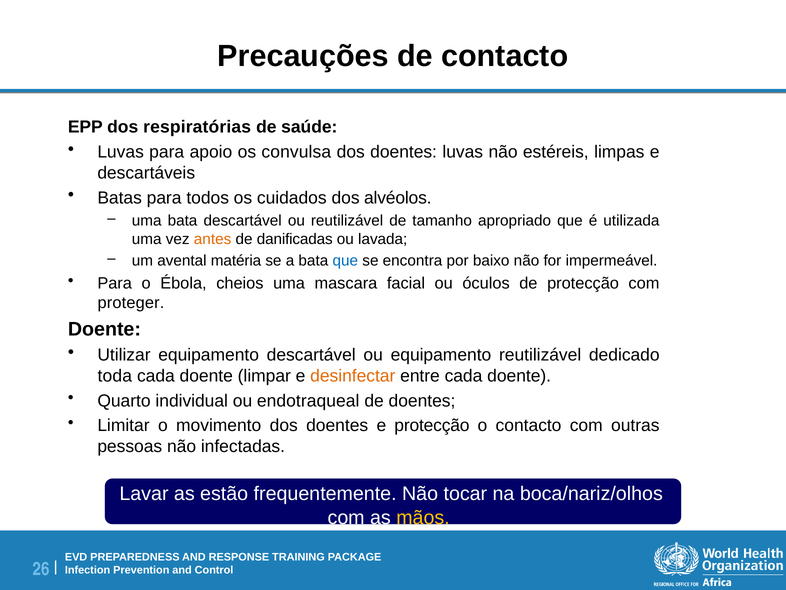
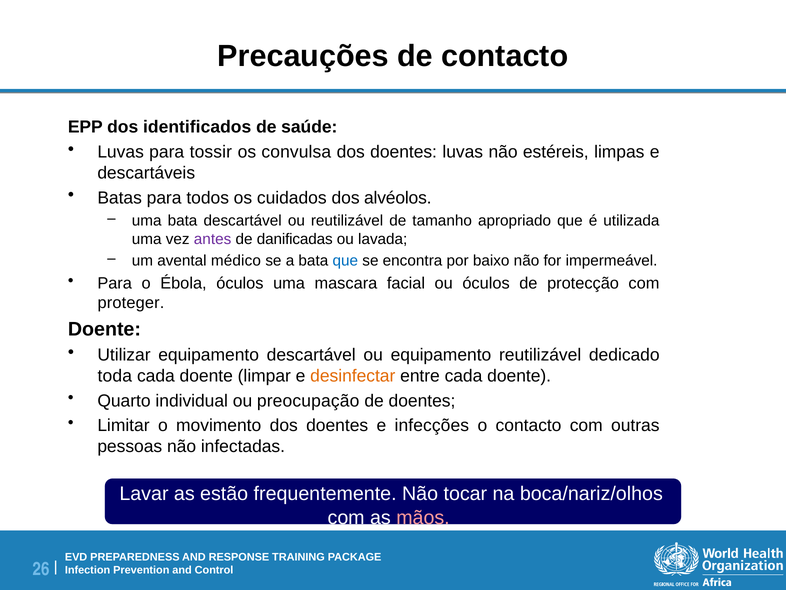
respiratórias: respiratórias -> identificados
apoio: apoio -> tossir
antes colour: orange -> purple
matéria: matéria -> médico
Ébola cheios: cheios -> óculos
endotraqueal: endotraqueal -> preocupação
e protecção: protecção -> infecções
mãos colour: yellow -> pink
